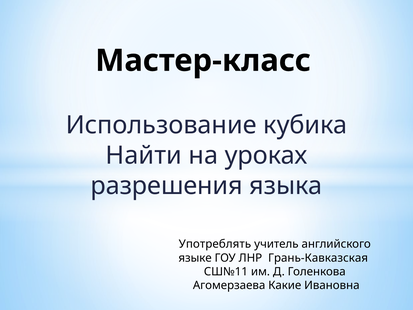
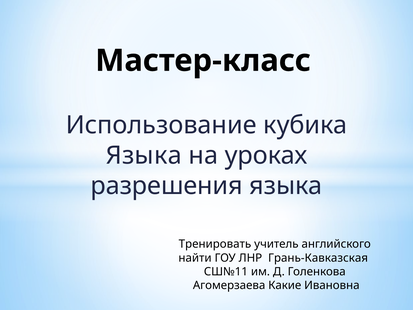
Найти at (144, 155): Найти -> Языка
Употреблять: Употреблять -> Тренировать
языке: языке -> найти
